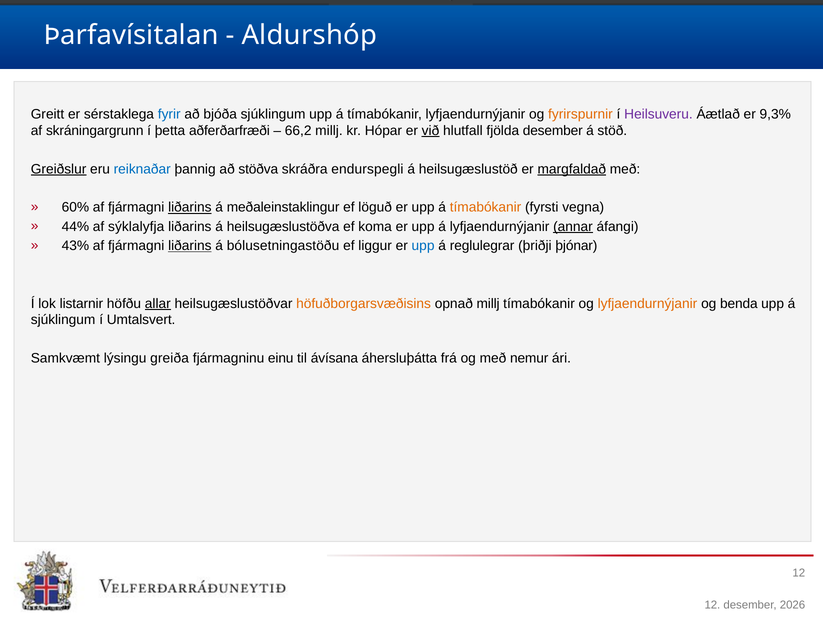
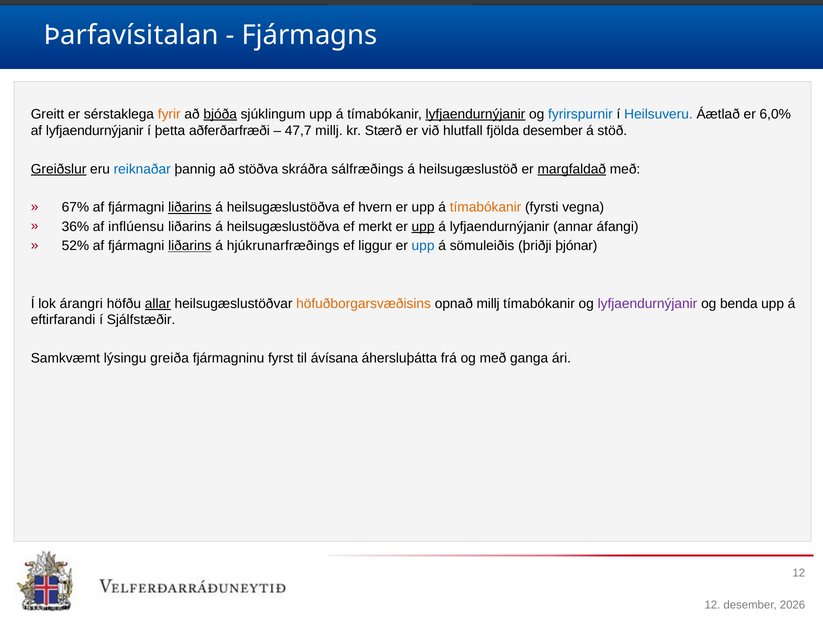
Aldurshóp: Aldurshóp -> Fjármagns
fyrir colour: blue -> orange
bjóða underline: none -> present
lyfjaendurnýjanir at (475, 114) underline: none -> present
fyrirspurnir colour: orange -> blue
Heilsuveru colour: purple -> blue
9,3%: 9,3% -> 6,0%
af skráningargrunn: skráningargrunn -> lyfjaendurnýjanir
66,2: 66,2 -> 47,7
Hópar: Hópar -> Stærð
við underline: present -> none
endurspegli: endurspegli -> sálfræðings
60%: 60% -> 67%
meðaleinstaklingur at (283, 208): meðaleinstaklingur -> heilsugæslustöðva
löguð: löguð -> hvern
44%: 44% -> 36%
sýklalyfja: sýklalyfja -> inflúensu
koma: koma -> merkt
upp at (423, 227) underline: none -> present
annar underline: present -> none
43%: 43% -> 52%
bólusetningastöðu: bólusetningastöðu -> hjúkrunarfræðings
reglulegrar: reglulegrar -> sömuleiðis
listarnir: listarnir -> árangri
lyfjaendurnýjanir at (647, 304) colour: orange -> purple
sjúklingum at (63, 320): sjúklingum -> eftirfarandi
Umtalsvert: Umtalsvert -> Sjálfstæðir
einu: einu -> fyrst
nemur: nemur -> ganga
